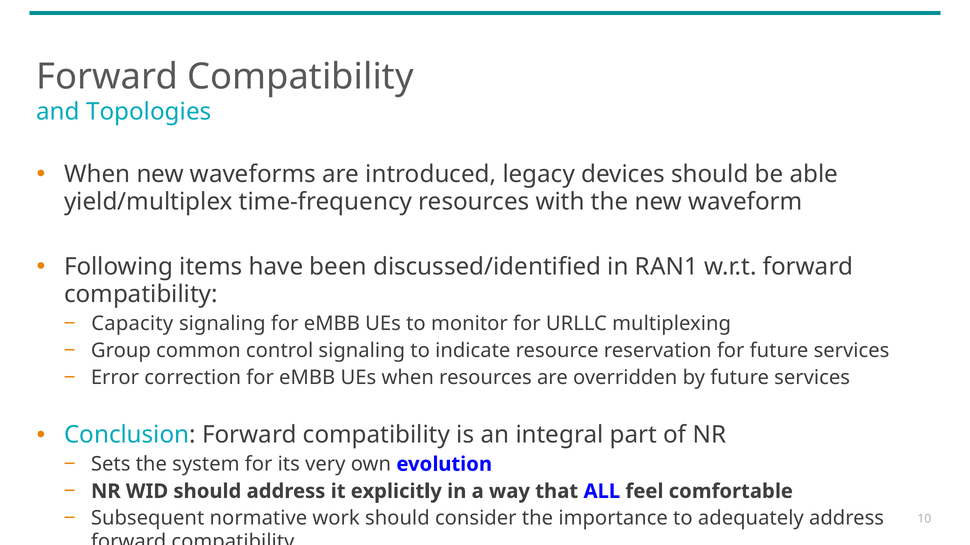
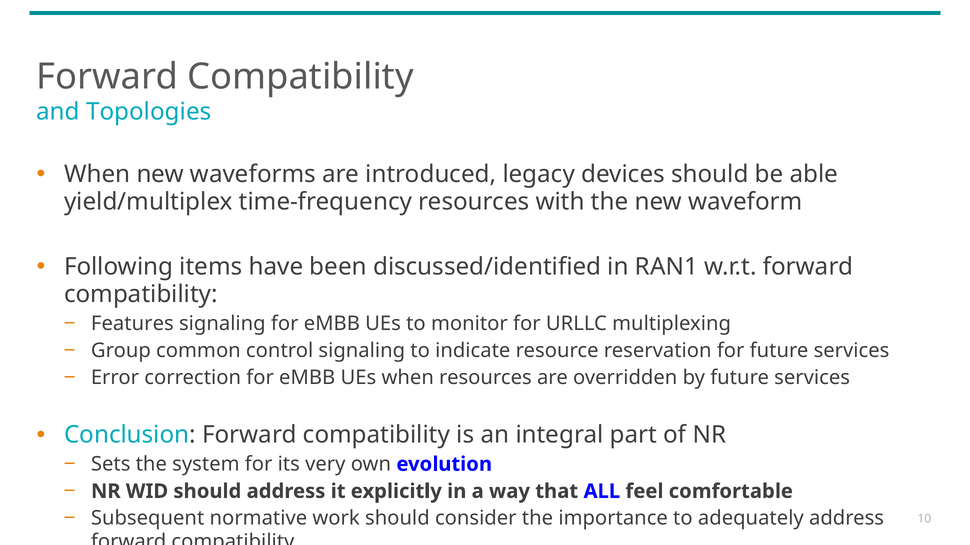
Capacity: Capacity -> Features
